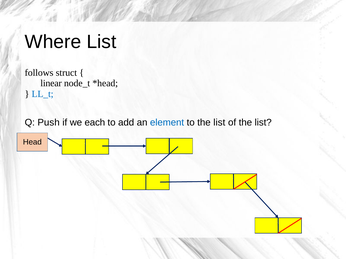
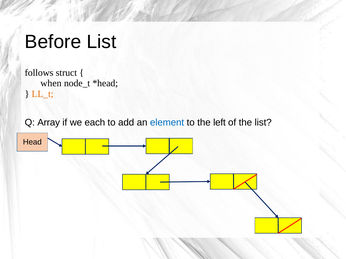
Where: Where -> Before
linear: linear -> when
LL_t colour: blue -> orange
Push: Push -> Array
to the list: list -> left
